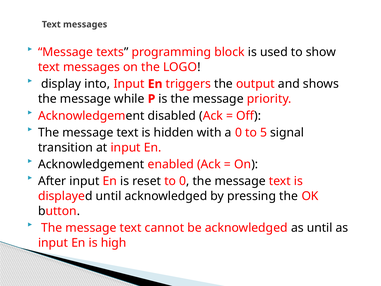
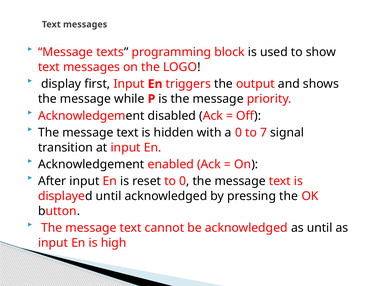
into: into -> first
5: 5 -> 7
